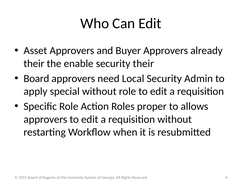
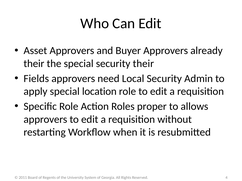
the enable: enable -> special
Board at (36, 79): Board -> Fields
special without: without -> location
